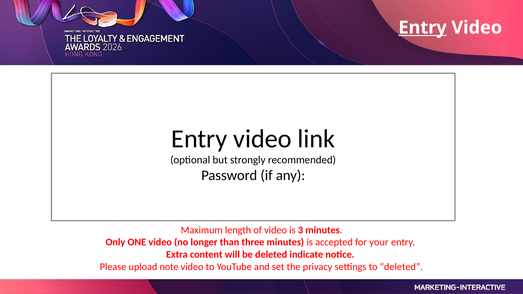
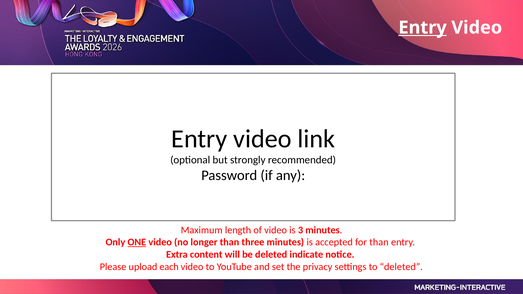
ONE underline: none -> present
for your: your -> than
note: note -> each
